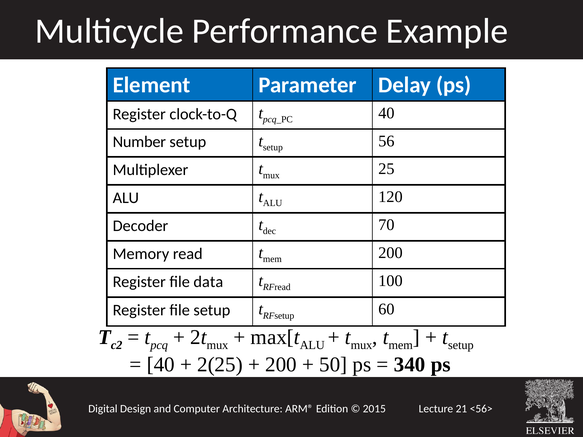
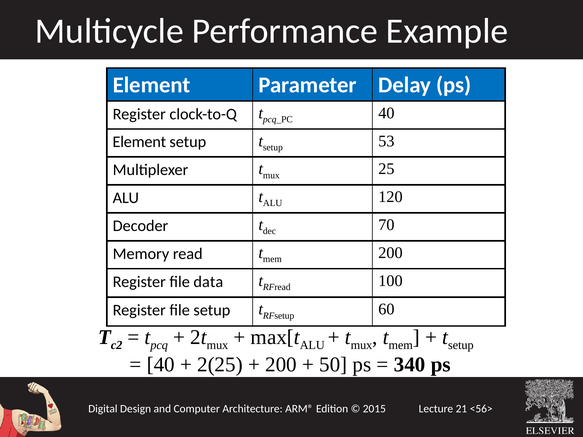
Number at (139, 142): Number -> Element
56: 56 -> 53
